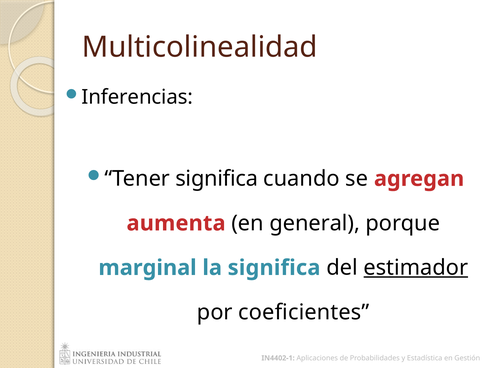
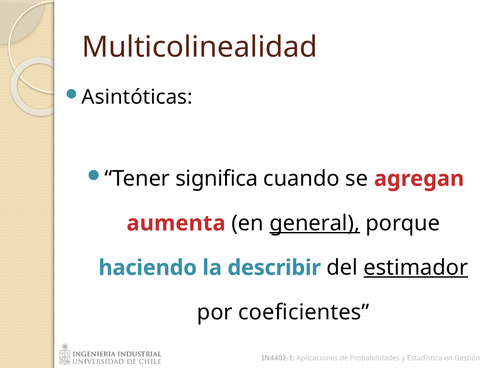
Inferencias: Inferencias -> Asintóticas
general underline: none -> present
marginal: marginal -> haciendo
la significa: significa -> describir
